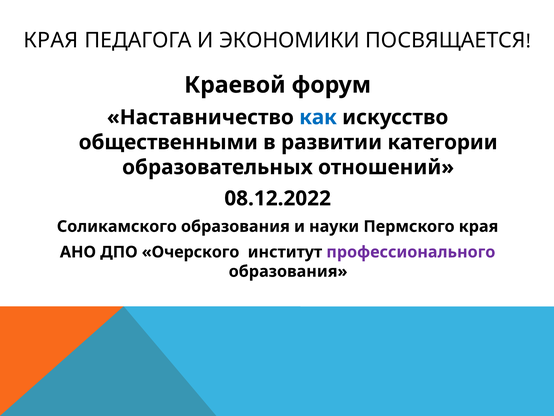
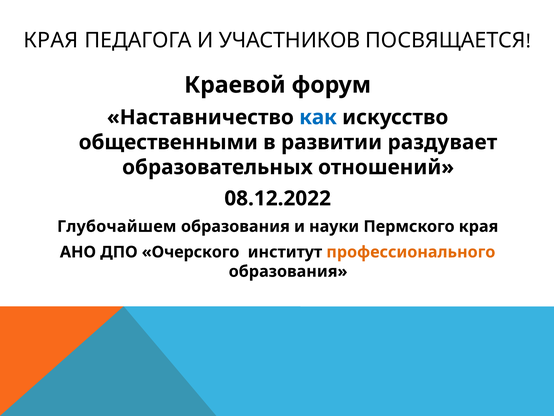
ЭКОНОМИКИ: ЭКОНОМИКИ -> УЧАСТНИКОВ
категории: категории -> раздувает
Соликамского: Соликамского -> Глубочайшем
профессионального colour: purple -> orange
